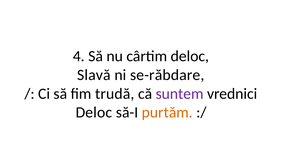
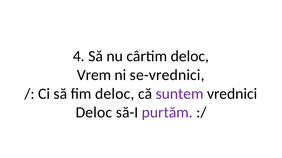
Slavă: Slavă -> Vrem
se-răbdare: se-răbdare -> se-vrednici
fim trudă: trudă -> deloc
purtăm colour: orange -> purple
